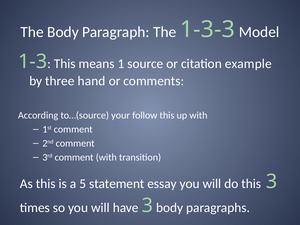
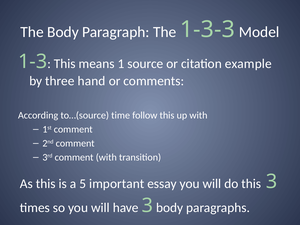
your: your -> time
statement: statement -> important
